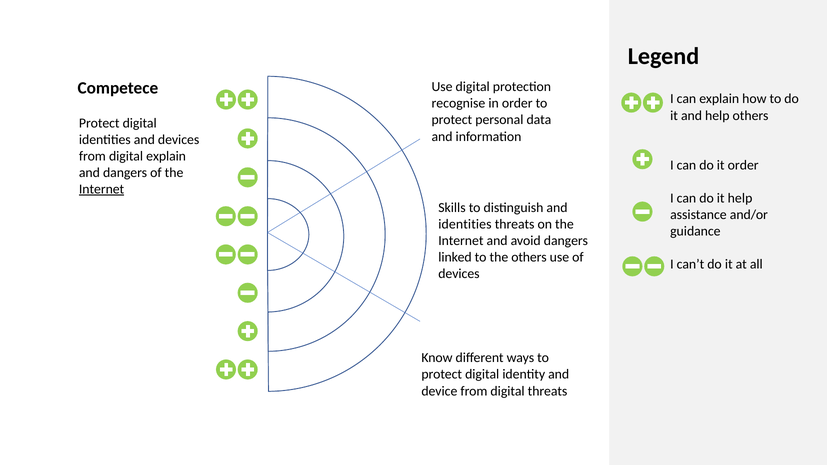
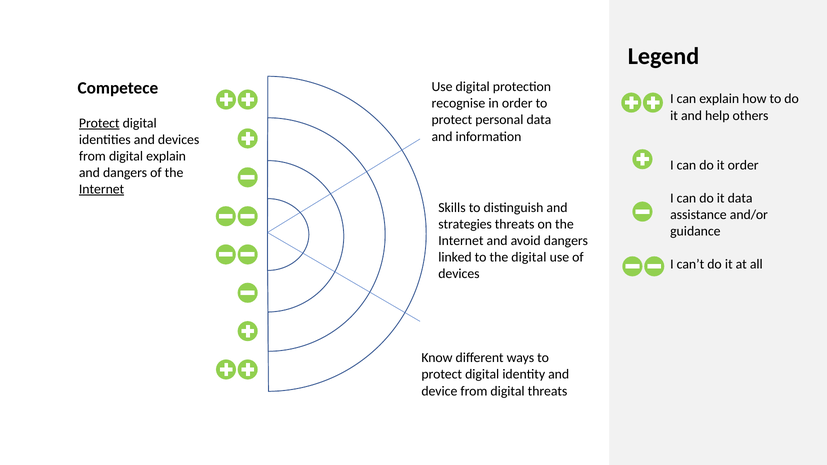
Protect at (99, 123) underline: none -> present
it help: help -> data
identities at (465, 224): identities -> strategies
the others: others -> digital
